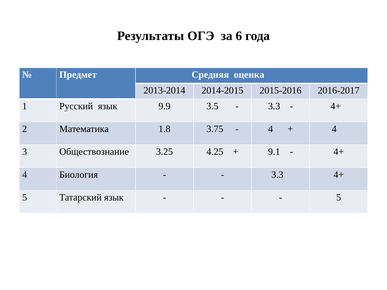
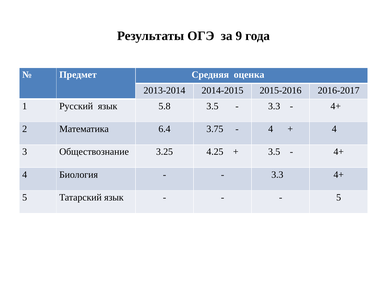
6: 6 -> 9
9.9: 9.9 -> 5.8
1.8: 1.8 -> 6.4
9.1 at (274, 152): 9.1 -> 3.5
